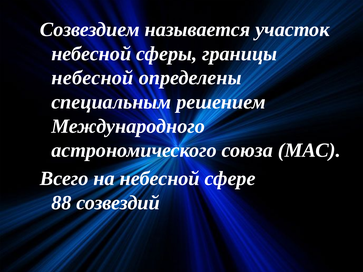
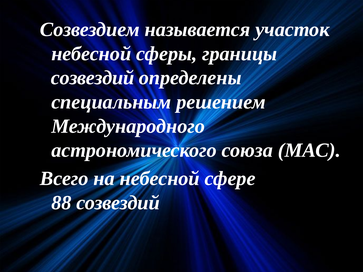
небесной at (92, 78): небесной -> созвездий
